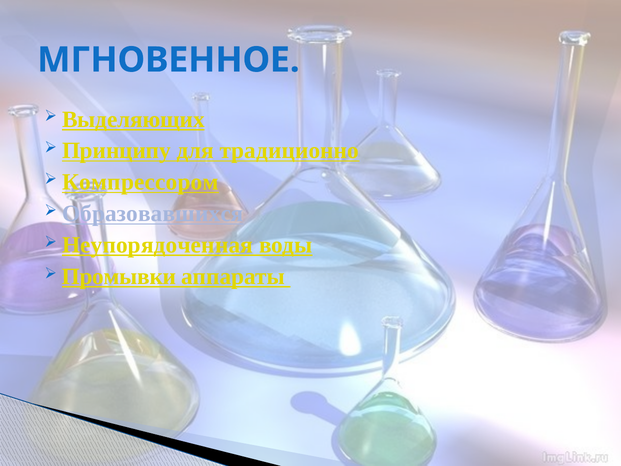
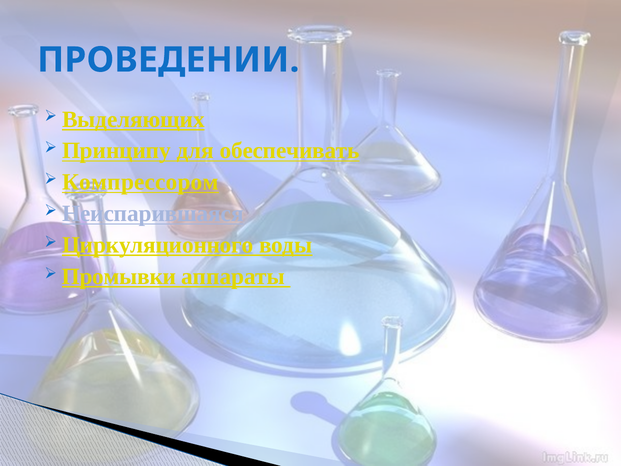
МГНОВЕННОЕ: МГНОВЕННОЕ -> ПРОВЕДЕНИИ
традиционно: традиционно -> обеспечивать
Образовавшихся: Образовавшихся -> Неиспарившаяся
Неупорядоченная: Неупорядоченная -> Циркуляционного
